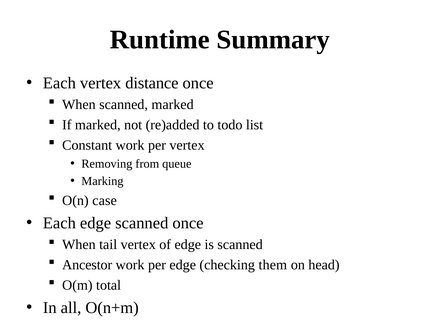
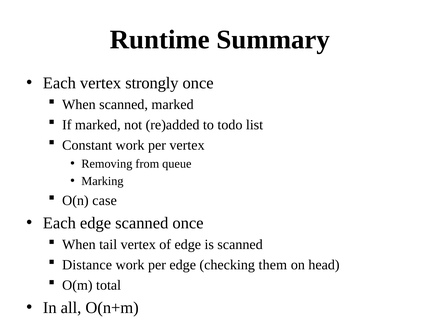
distance: distance -> strongly
Ancestor: Ancestor -> Distance
